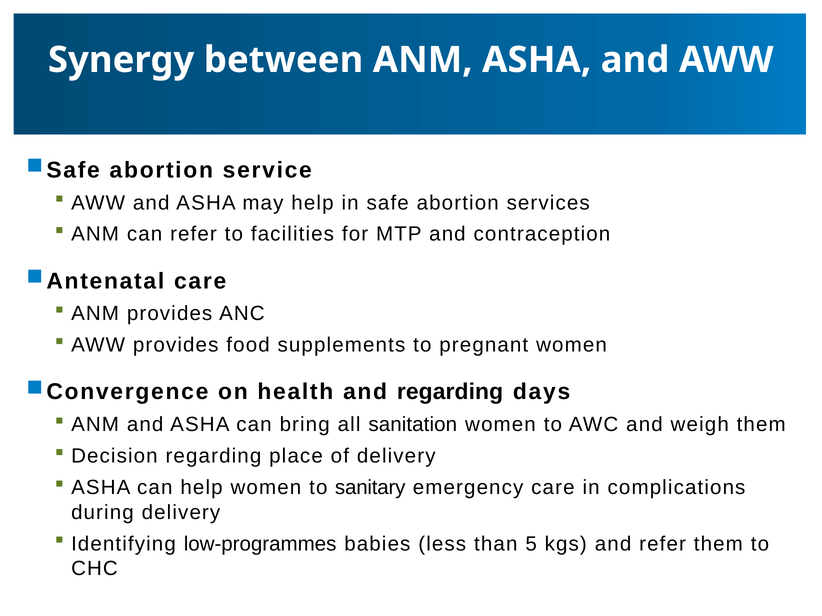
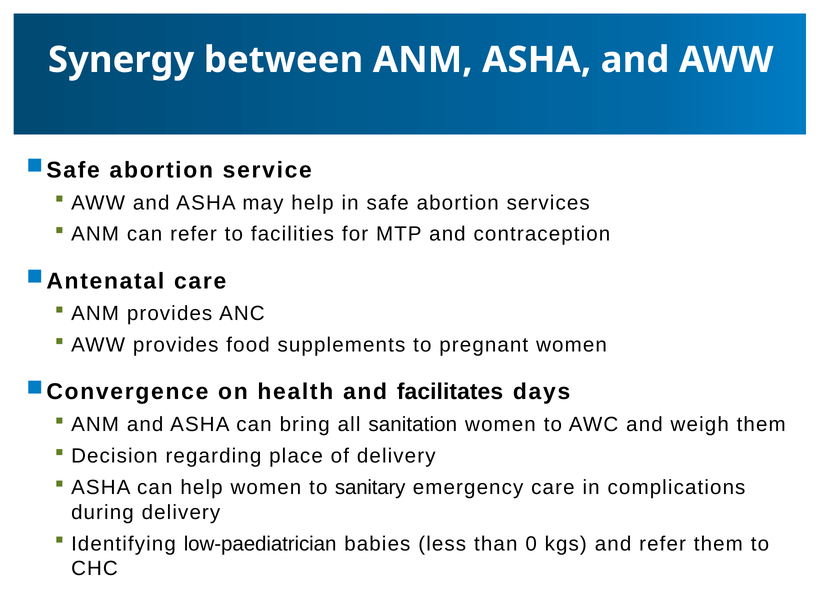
and regarding: regarding -> facilitates
low-programmes: low-programmes -> low-paediatrician
5: 5 -> 0
